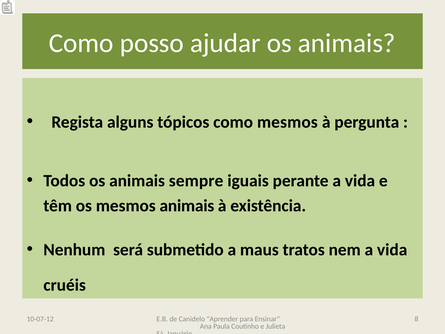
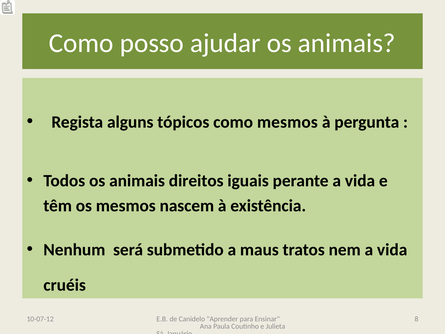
sempre: sempre -> direitos
mesmos animais: animais -> nascem
